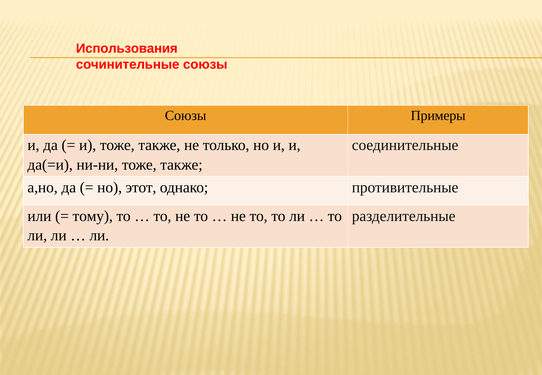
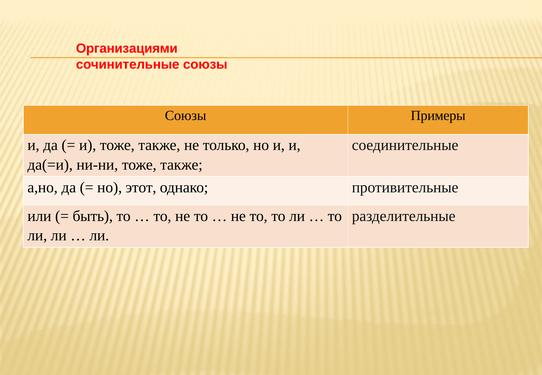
Использования: Использования -> Организациями
тому: тому -> быть
